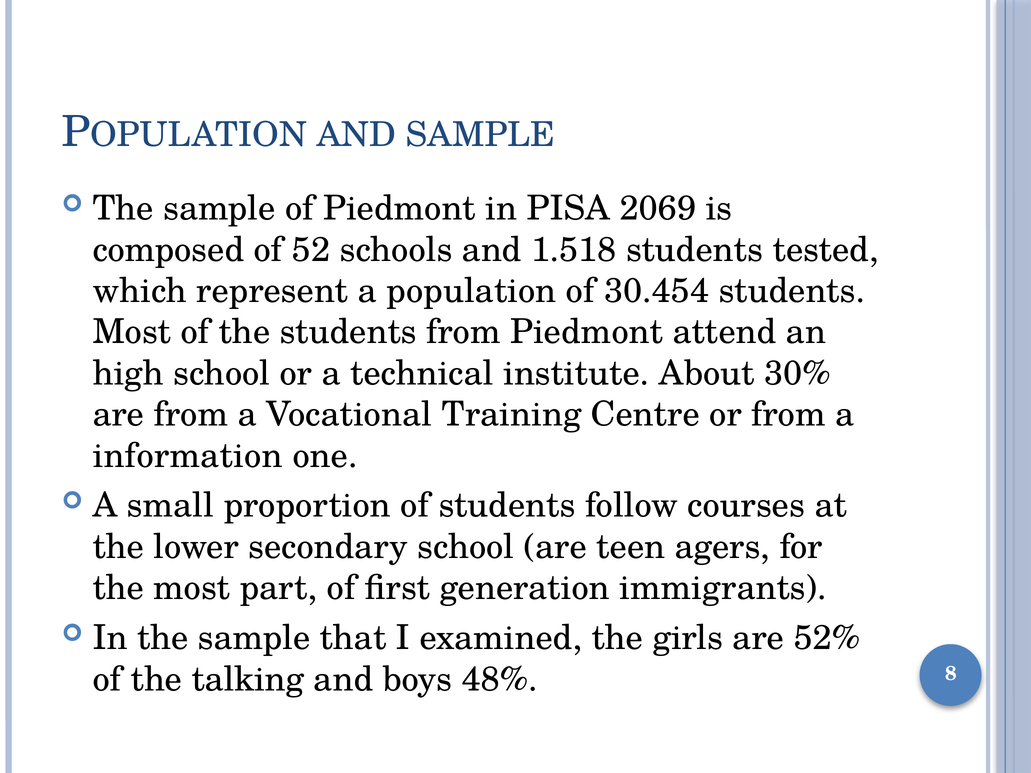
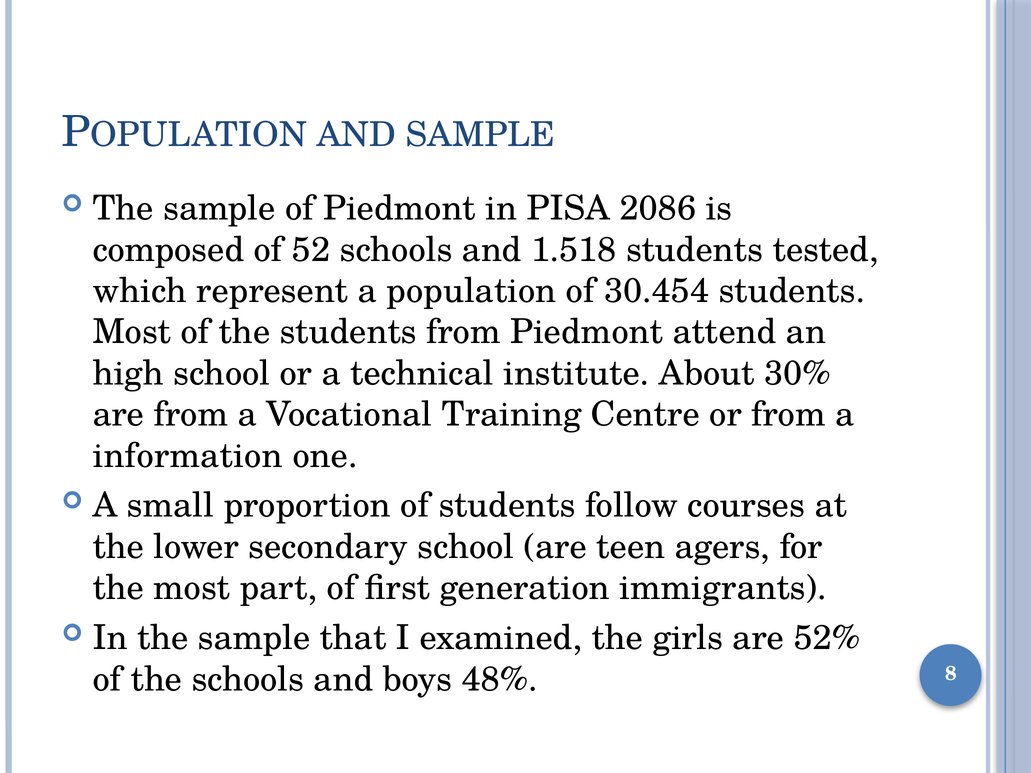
2069: 2069 -> 2086
the talking: talking -> schools
